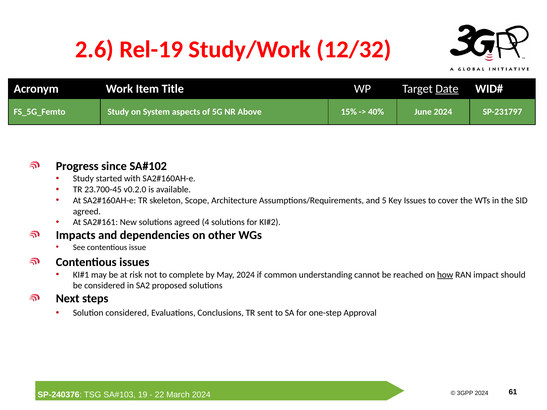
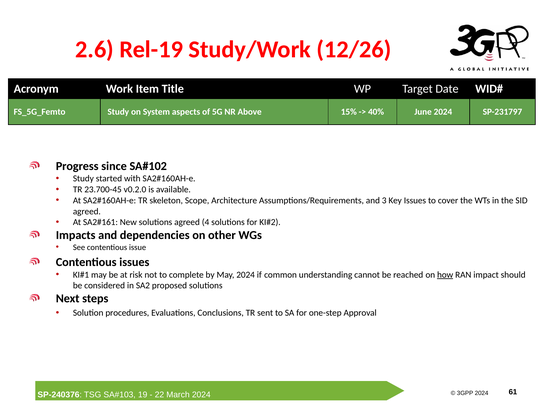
12/32: 12/32 -> 12/26
Date underline: present -> none
5: 5 -> 3
Solution considered: considered -> procedures
